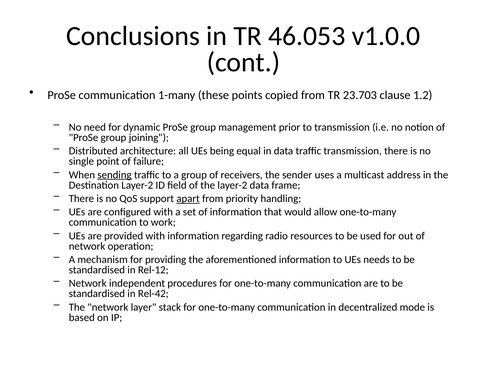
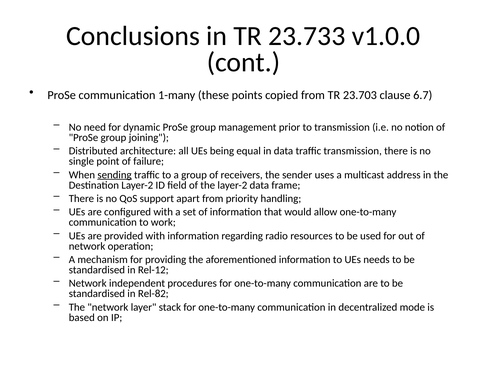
46.053: 46.053 -> 23.733
1.2: 1.2 -> 6.7
apart underline: present -> none
Rel-42: Rel-42 -> Rel-82
